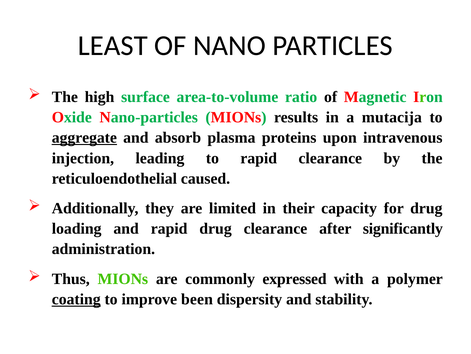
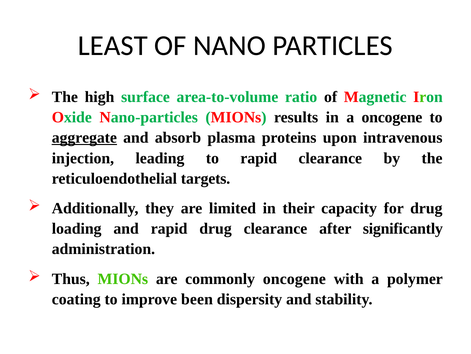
a mutacija: mutacija -> oncogene
caused: caused -> targets
commonly expressed: expressed -> oncogene
coating underline: present -> none
